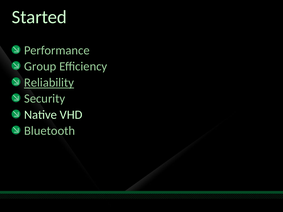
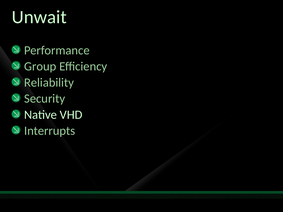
Started: Started -> Unwait
Reliability underline: present -> none
Bluetooth: Bluetooth -> Interrupts
